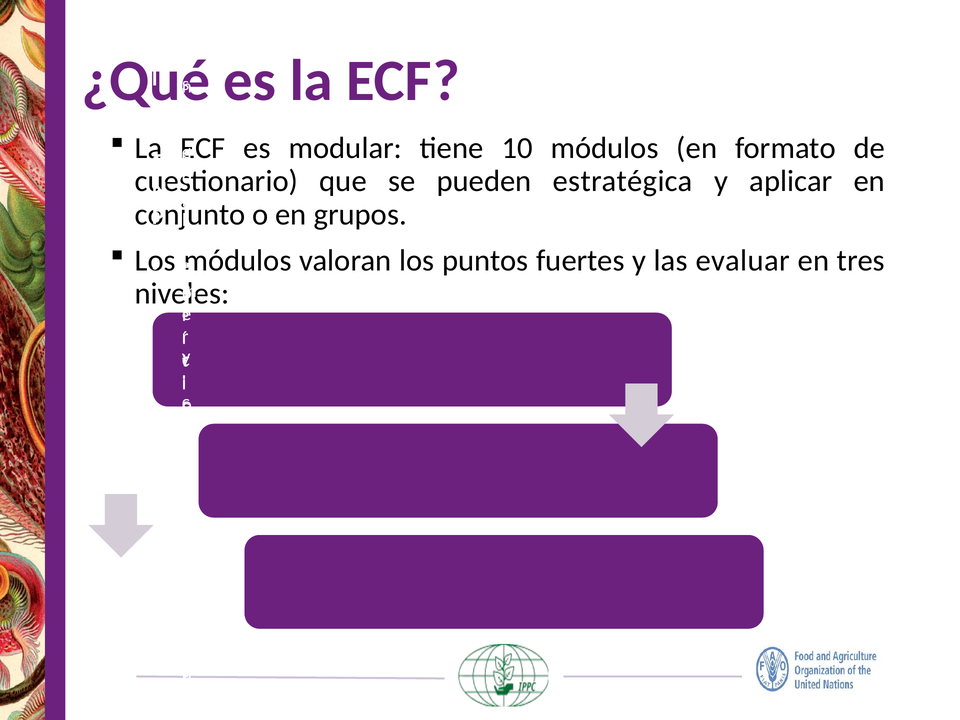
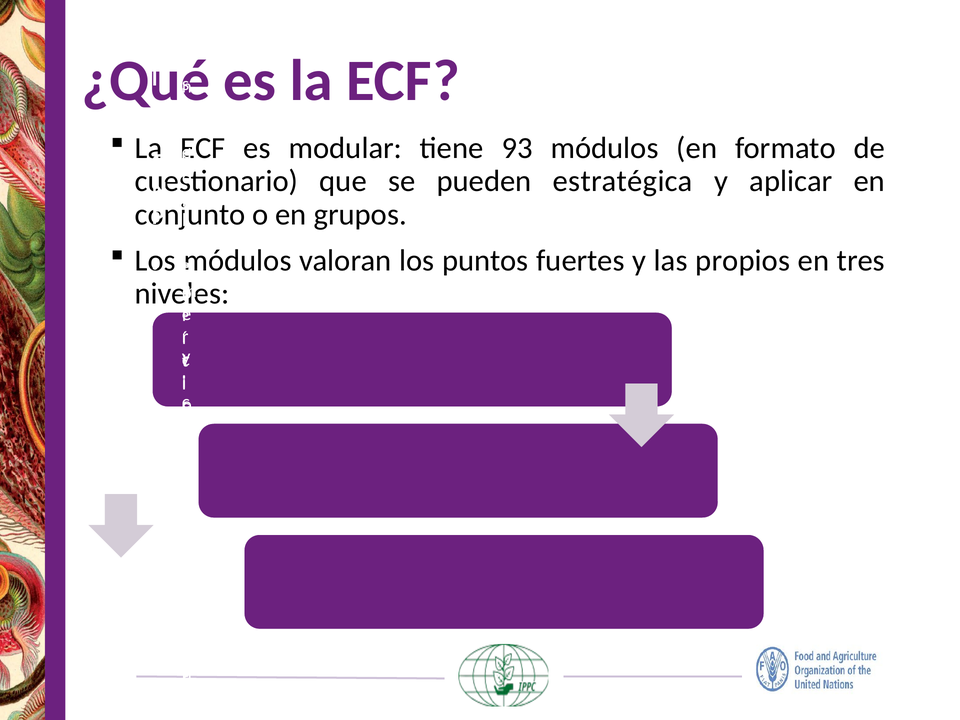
10: 10 -> 93
evaluar: evaluar -> propios
